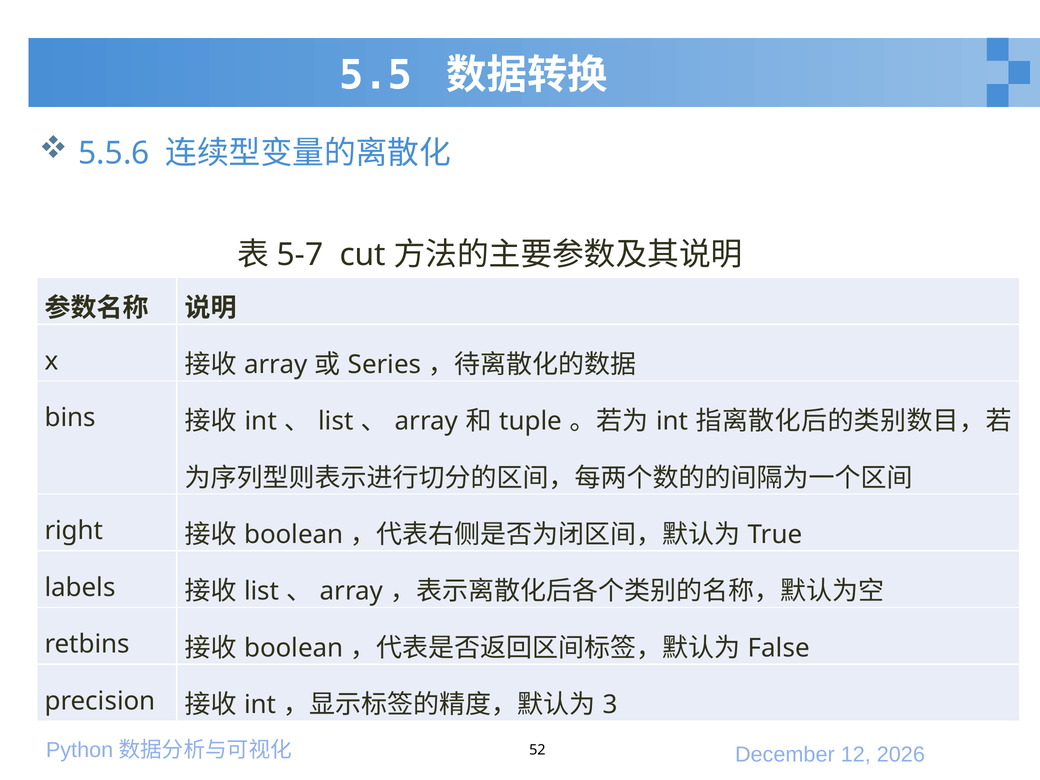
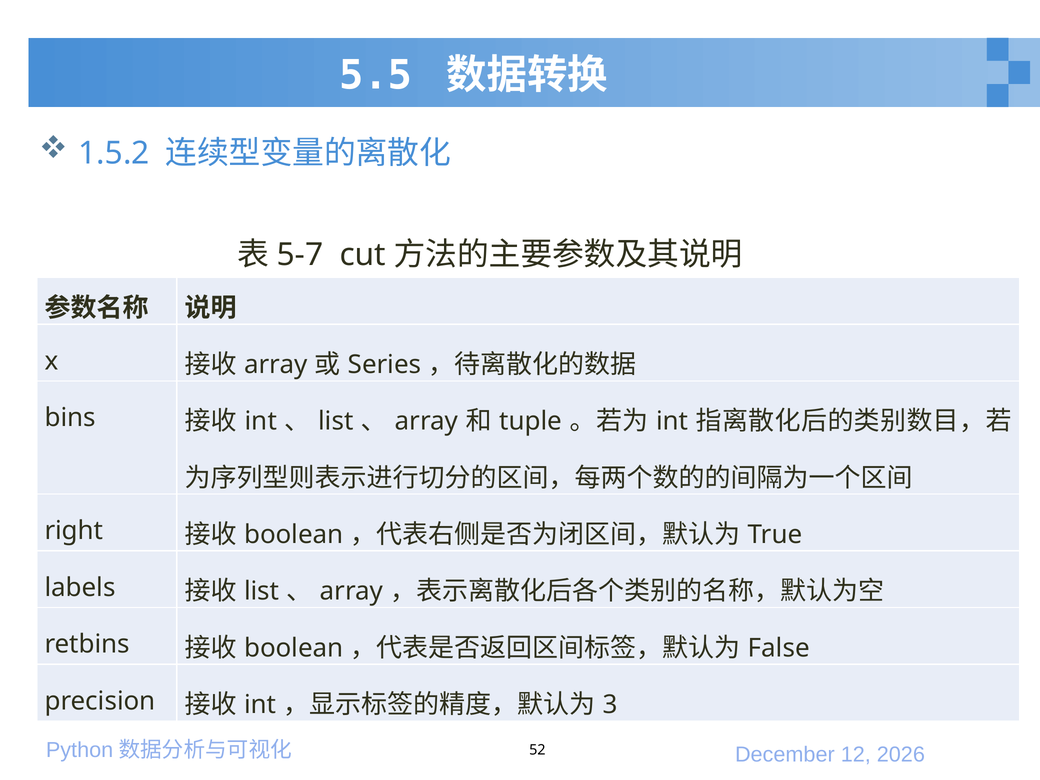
5.5.6: 5.5.6 -> 1.5.2
